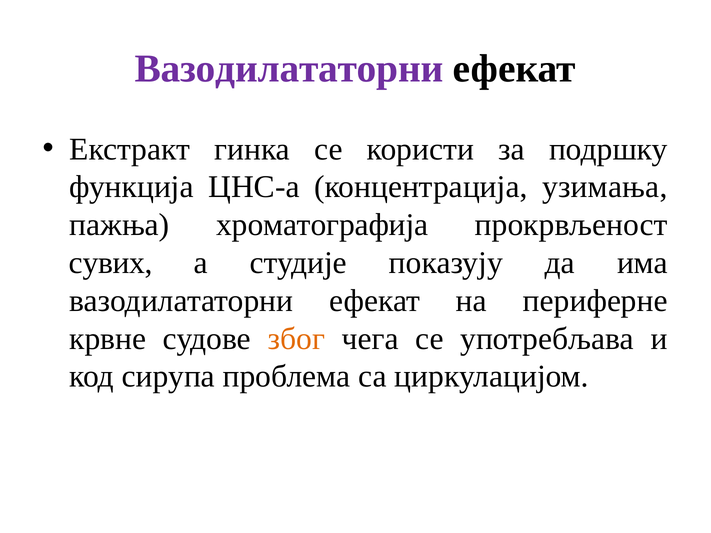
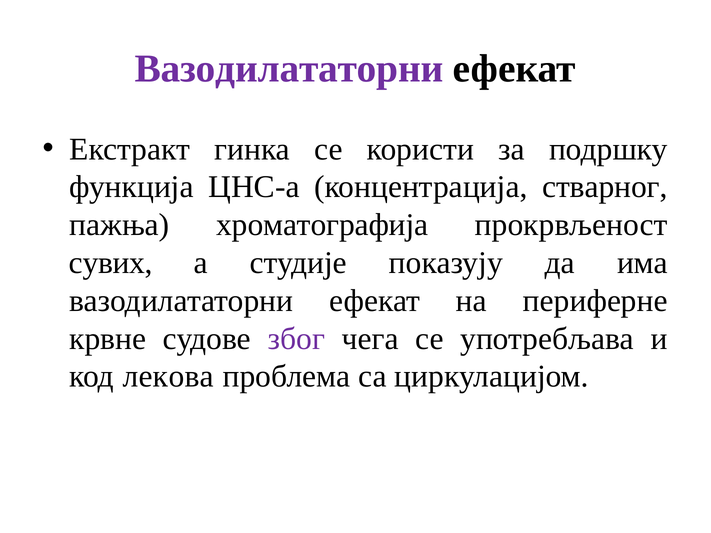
узимања: узимања -> стварног
због colour: orange -> purple
сирупа: сирупа -> лекова
